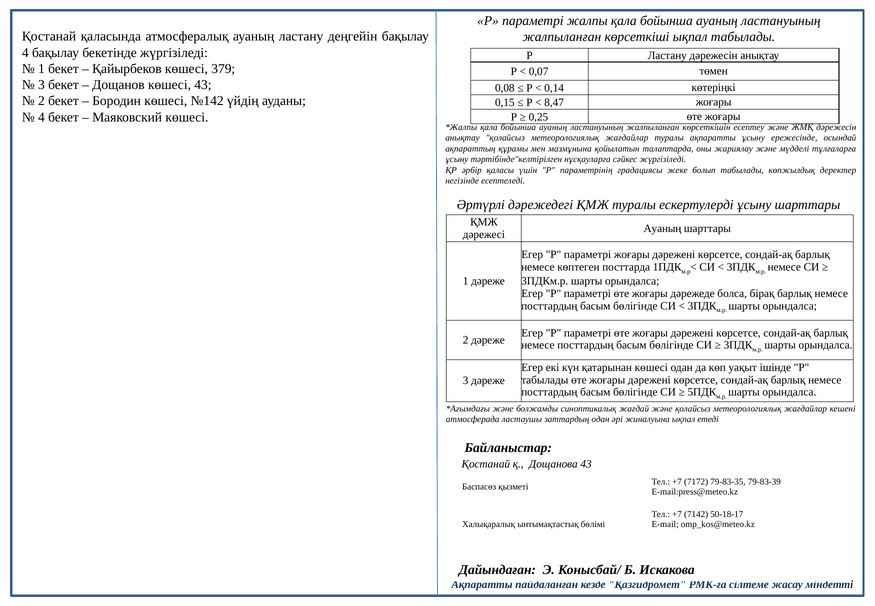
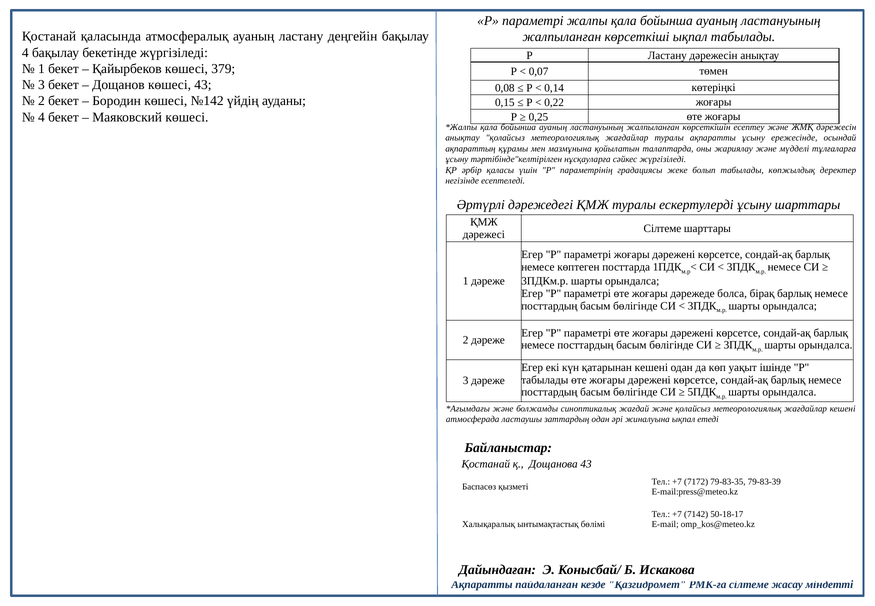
8,47: 8,47 -> 0,22
Ауаның at (662, 228): Ауаның -> Сілтеме
қатарынан көшесі: көшесі -> кешені
